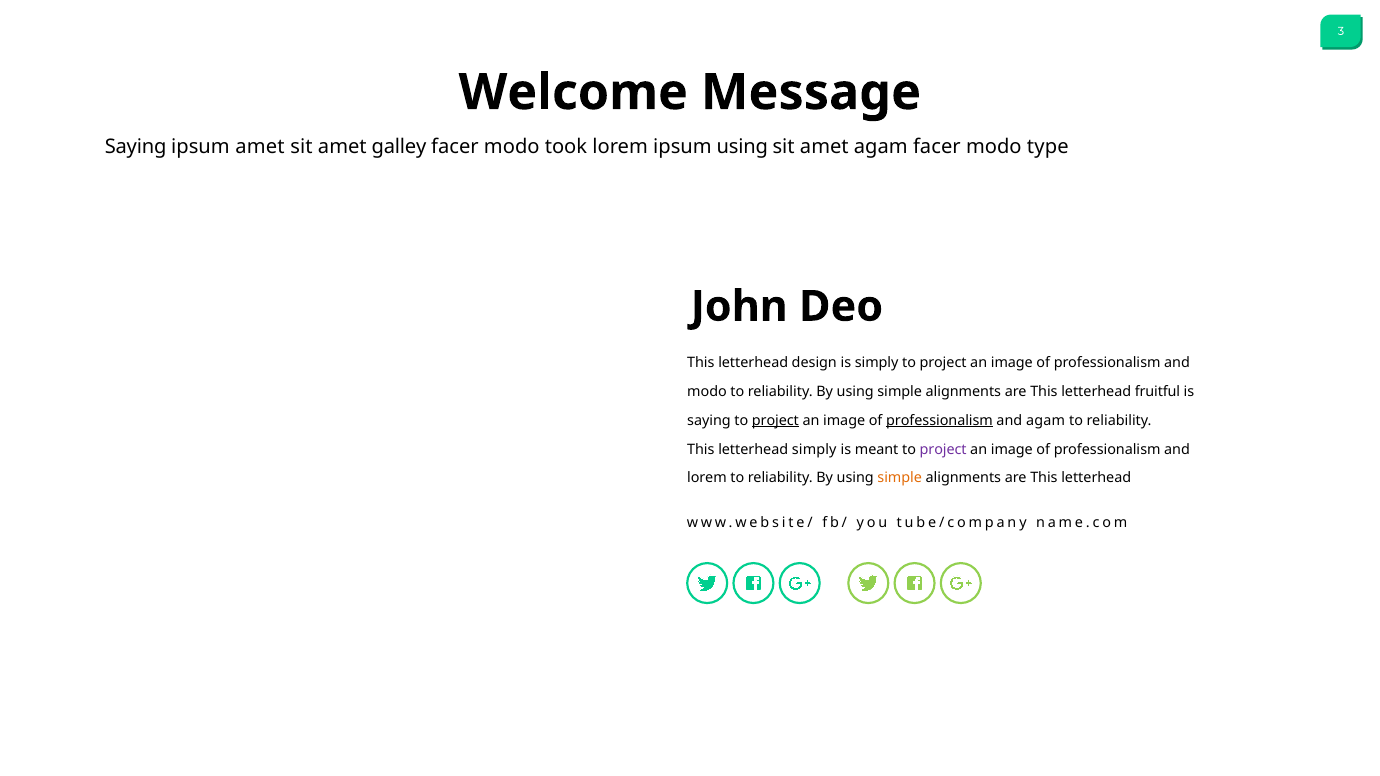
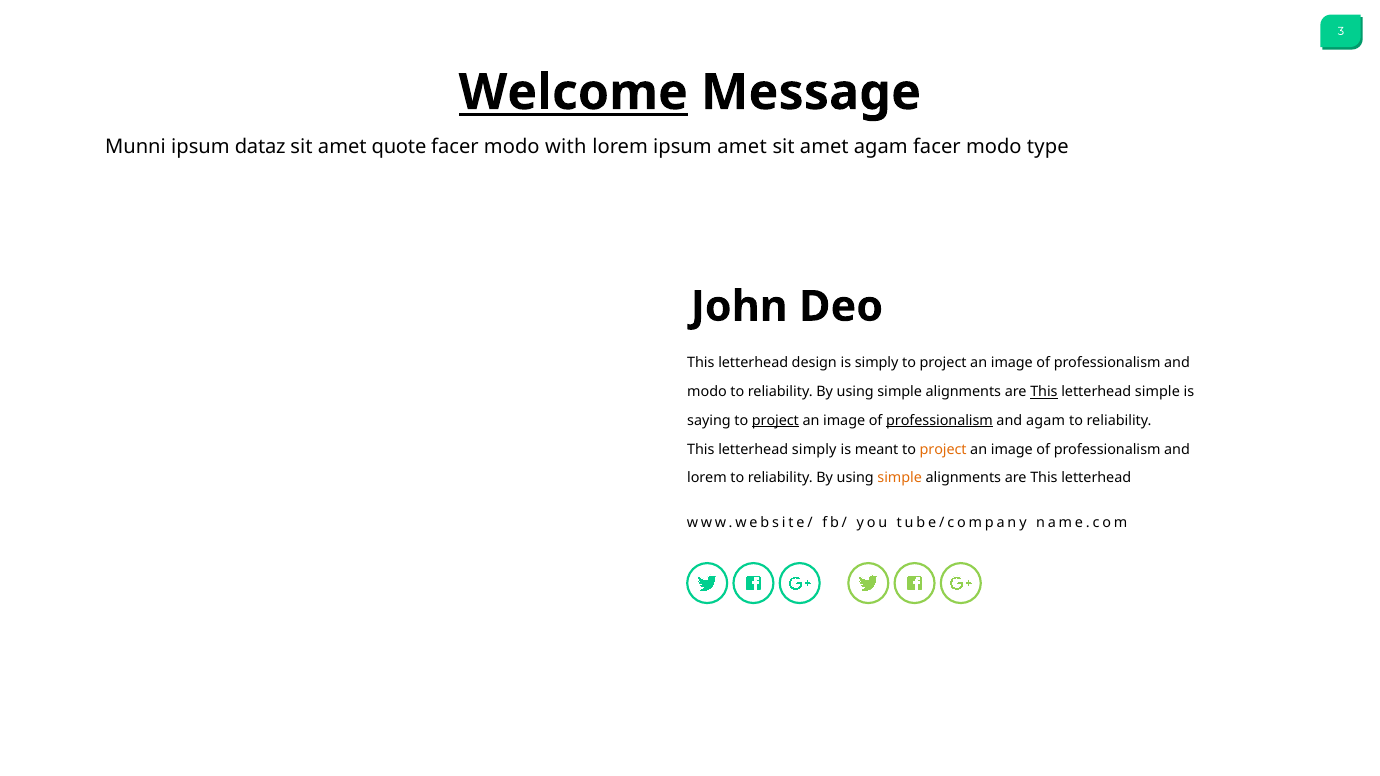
Welcome underline: none -> present
Saying at (136, 147): Saying -> Munni
ipsum amet: amet -> dataz
galley: galley -> quote
took: took -> with
ipsum using: using -> amet
This at (1044, 392) underline: none -> present
letterhead fruitful: fruitful -> simple
project at (943, 449) colour: purple -> orange
